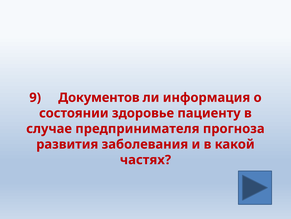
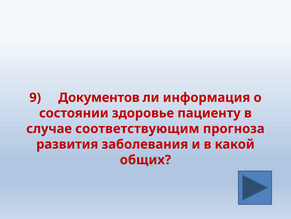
предпринимателя: предпринимателя -> соответствующим
частях: частях -> общих
